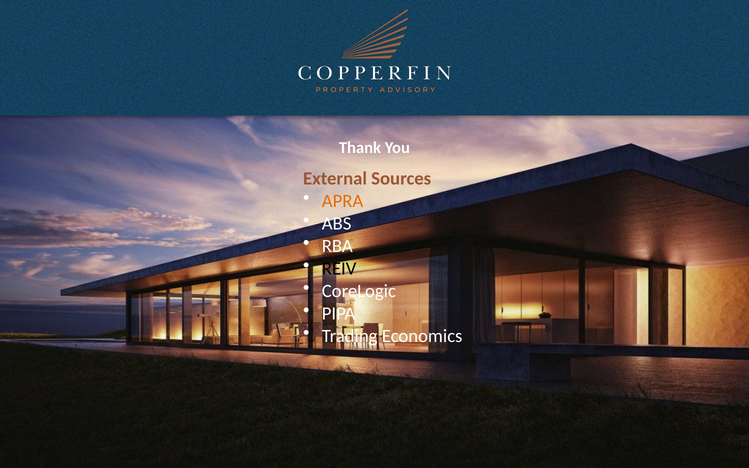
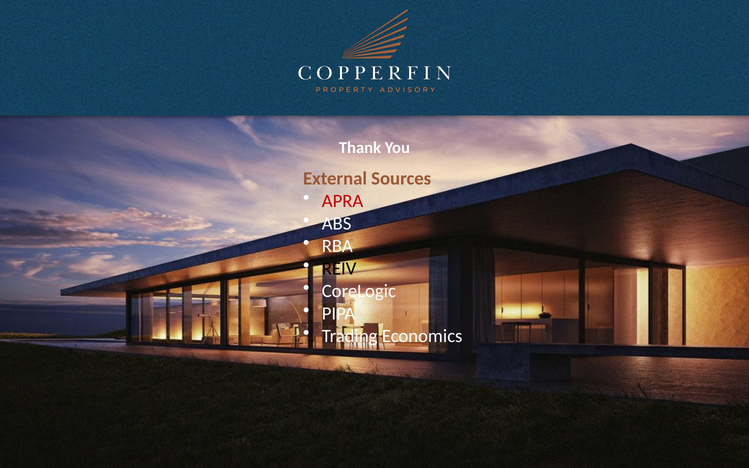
APRA colour: orange -> red
